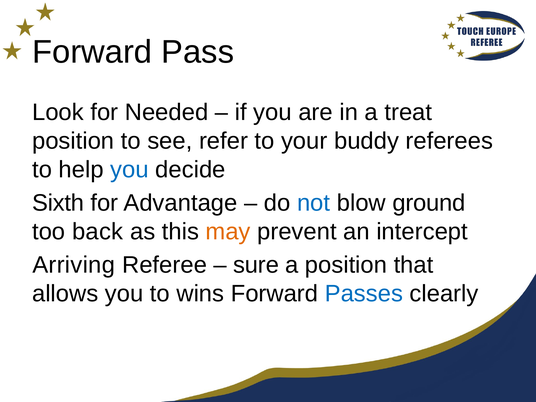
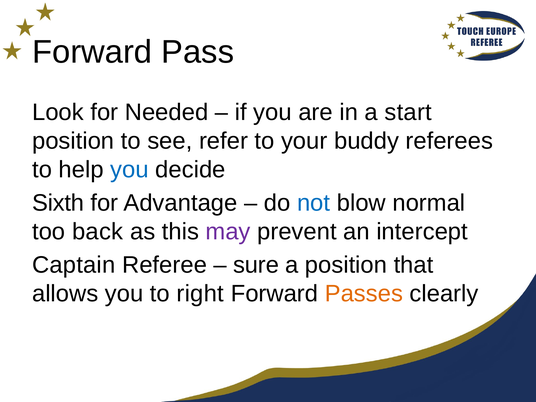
treat: treat -> start
ground: ground -> normal
may colour: orange -> purple
Arriving: Arriving -> Captain
wins: wins -> right
Passes colour: blue -> orange
